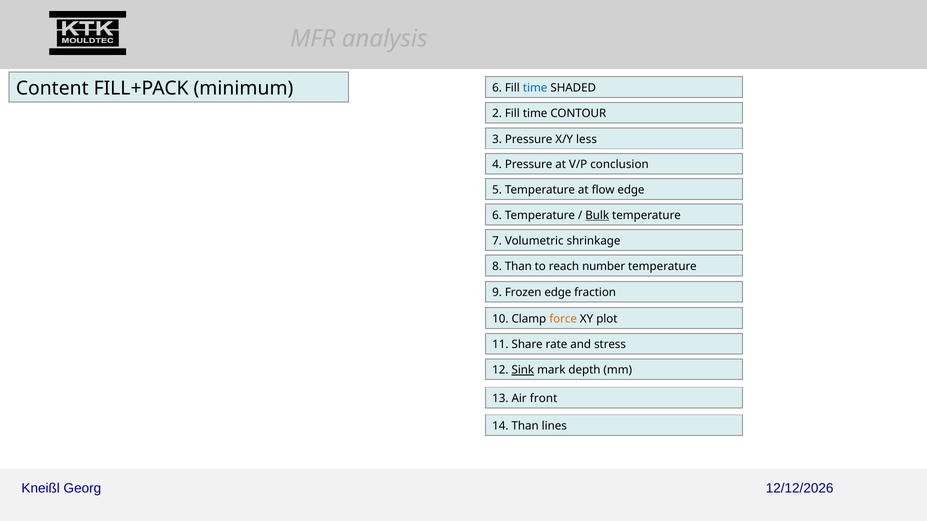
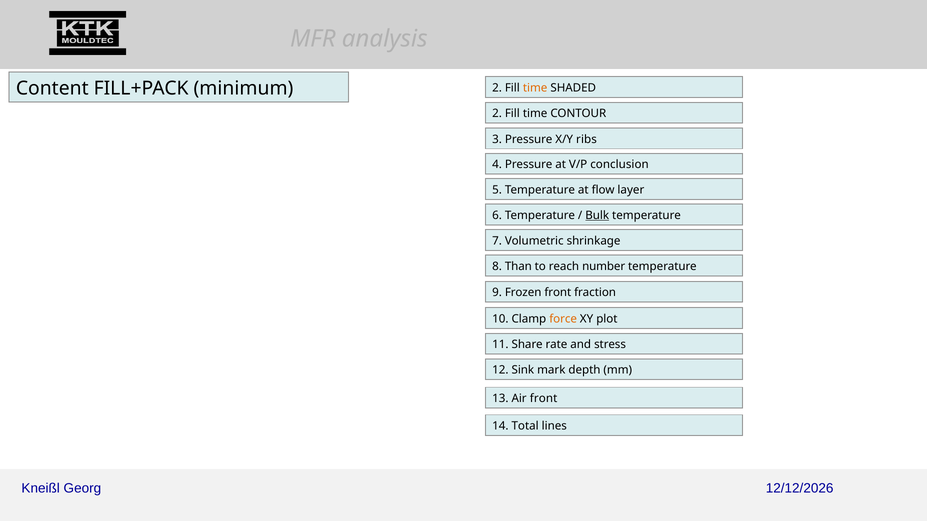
minimum 6: 6 -> 2
time at (535, 88) colour: blue -> orange
less: less -> ribs
flow edge: edge -> layer
Frozen edge: edge -> front
Sink underline: present -> none
14 Than: Than -> Total
